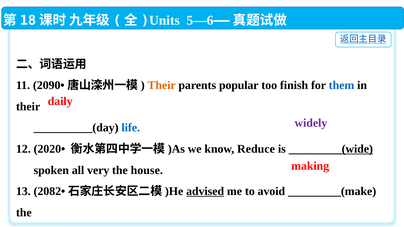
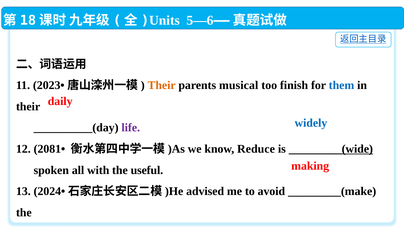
2090•: 2090• -> 2023•
popular: popular -> musical
widely colour: purple -> blue
life colour: blue -> purple
2020•: 2020• -> 2081•
very: very -> with
house: house -> useful
2082•: 2082• -> 2024•
advised underline: present -> none
